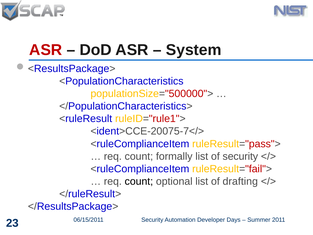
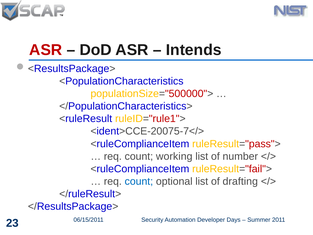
System: System -> Intends
formally: formally -> working
of security: security -> number
count at (139, 181) colour: black -> blue
